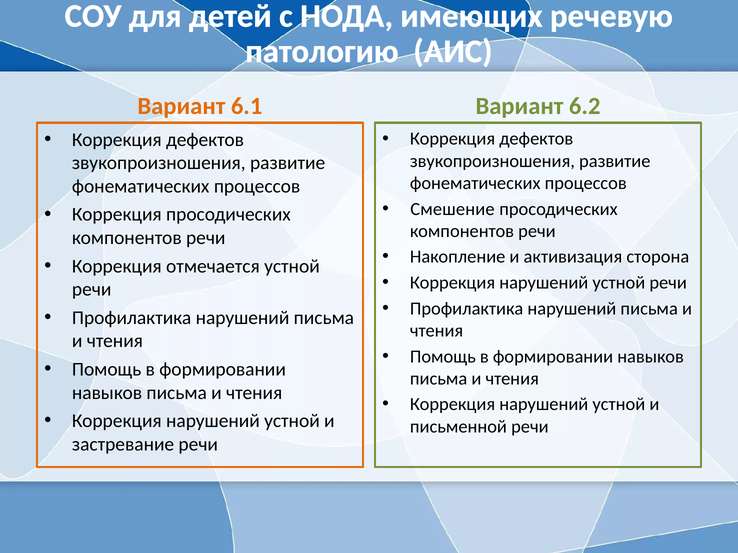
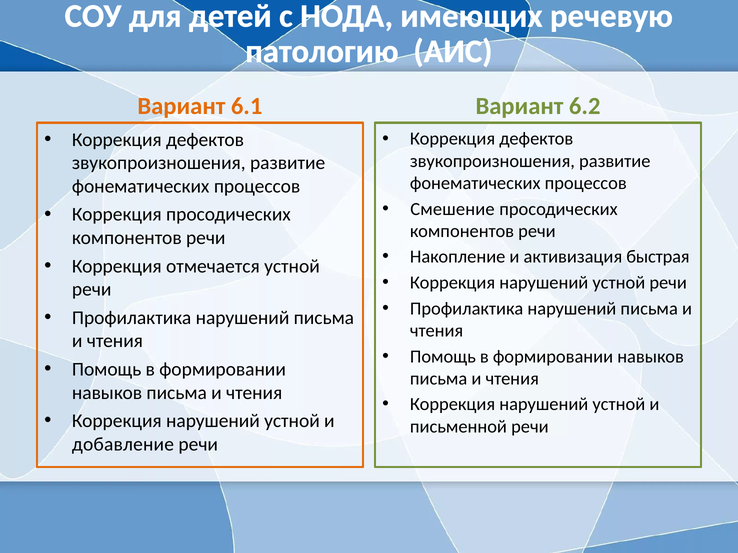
сторона: сторона -> быстрая
застревание: застревание -> добавление
